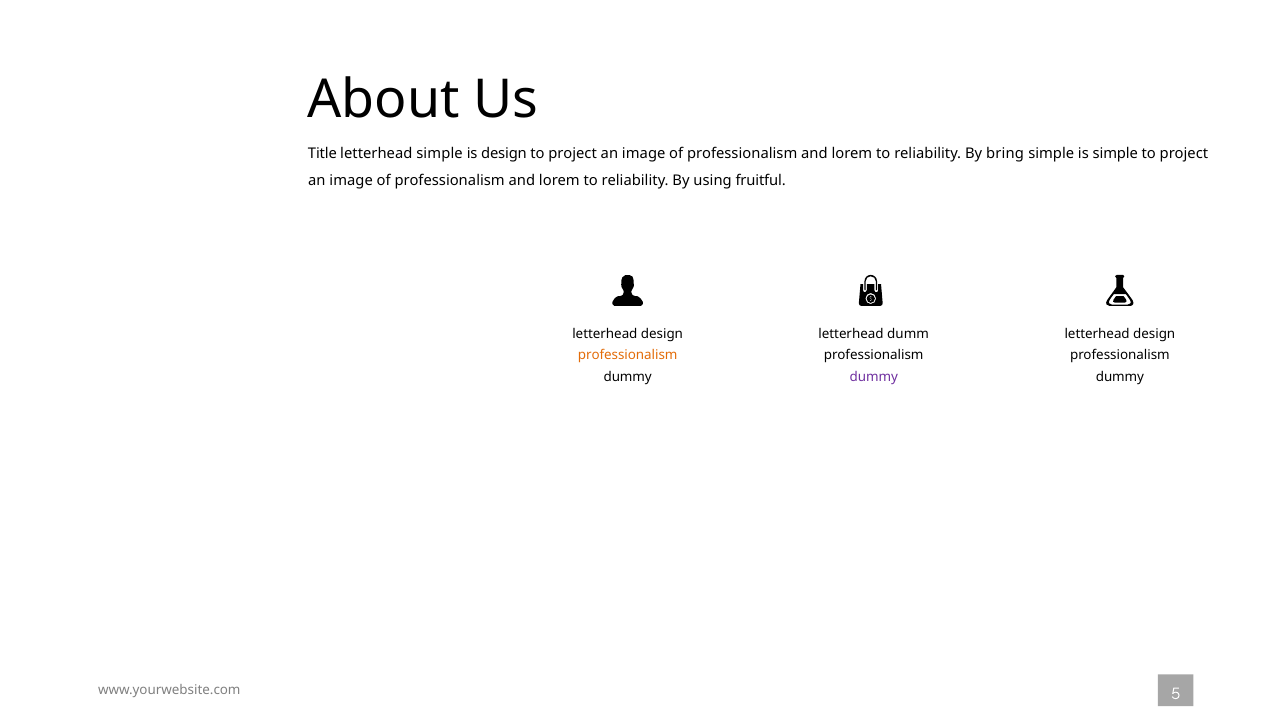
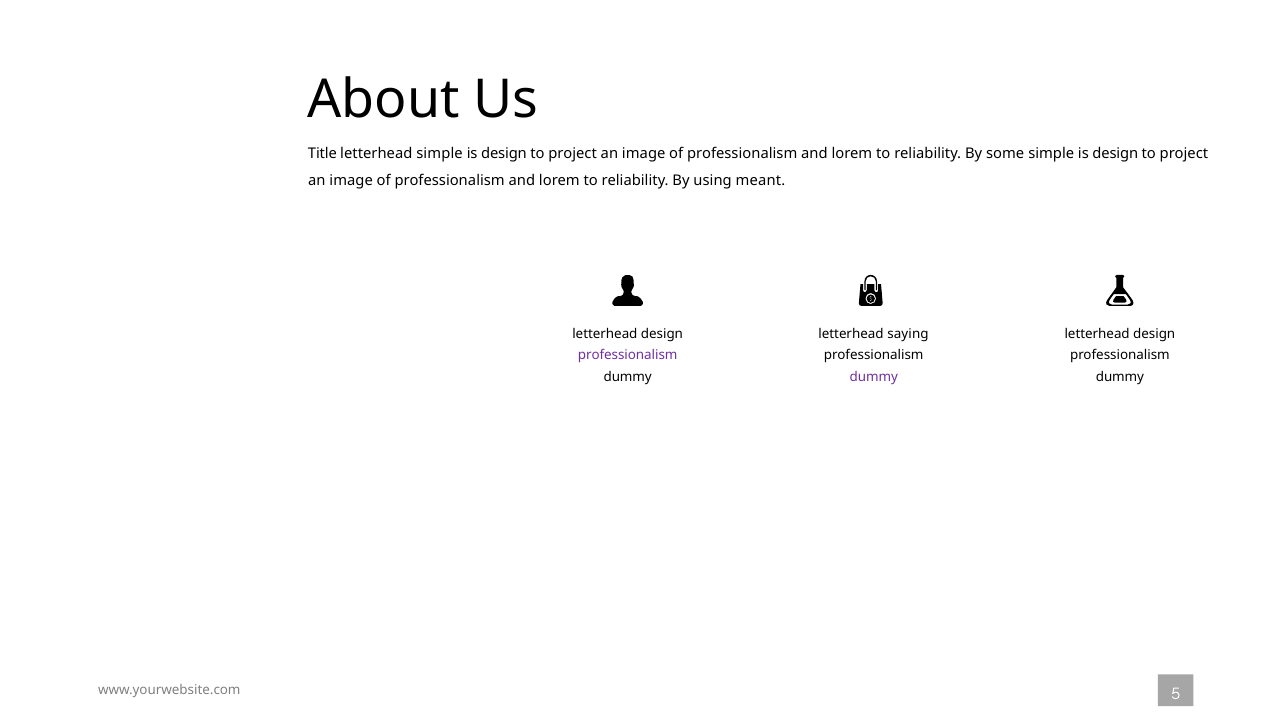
bring: bring -> some
simple at (1115, 153): simple -> design
fruitful: fruitful -> meant
dumm: dumm -> saying
professionalism at (628, 356) colour: orange -> purple
